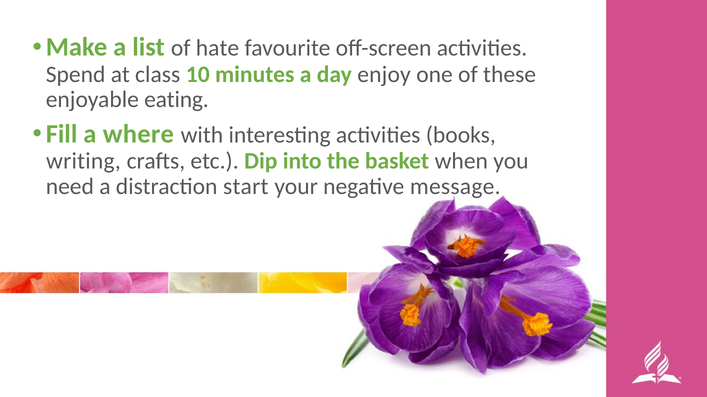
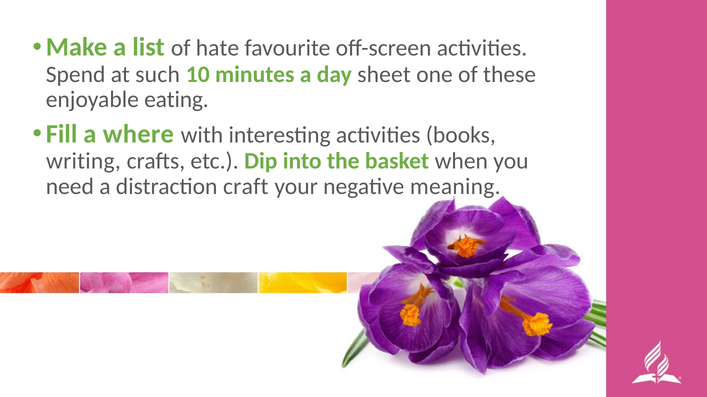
class: class -> such
enjoy: enjoy -> sheet
start: start -> craft
message: message -> meaning
